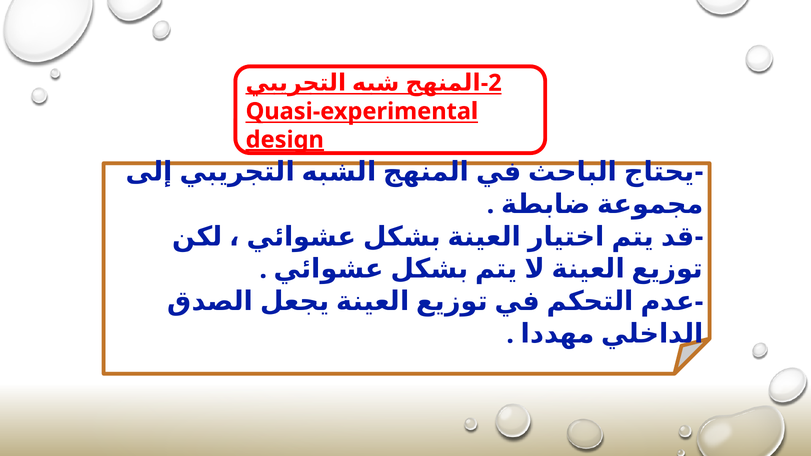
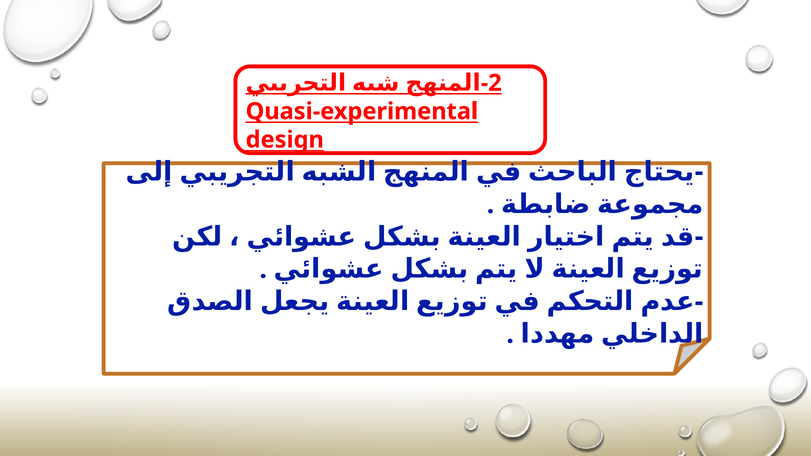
design underline: present -> none
